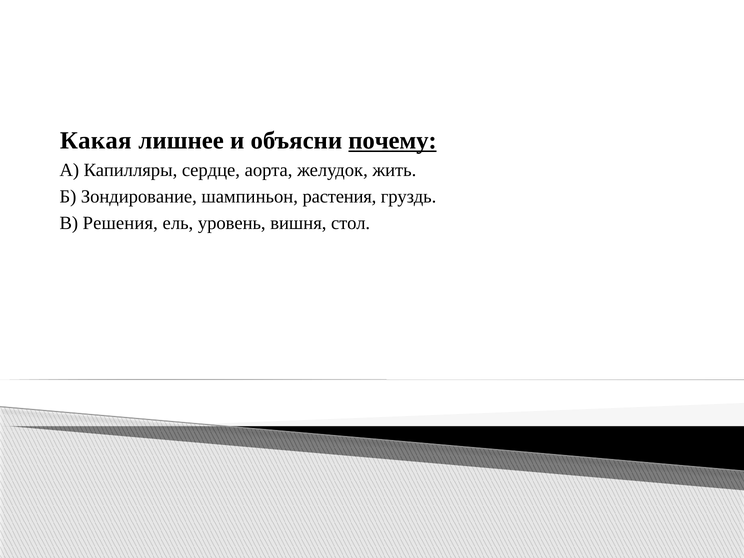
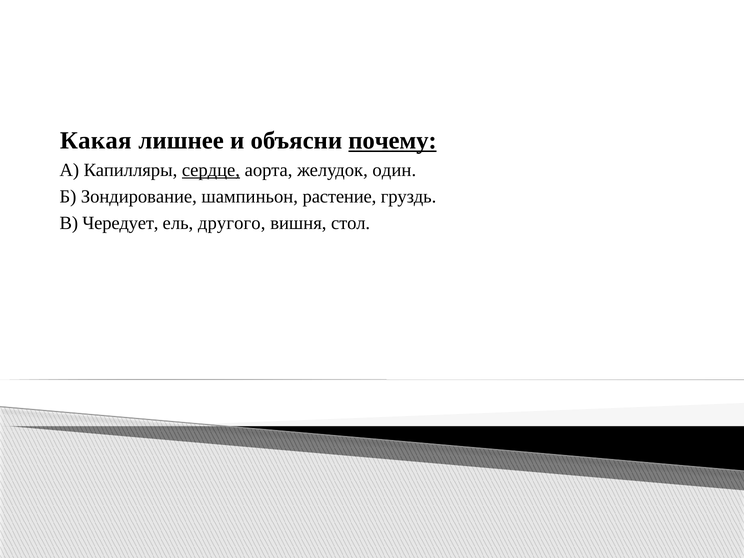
сердце underline: none -> present
жить: жить -> один
растения: растения -> растение
Решения: Решения -> Чередует
уровень: уровень -> другого
